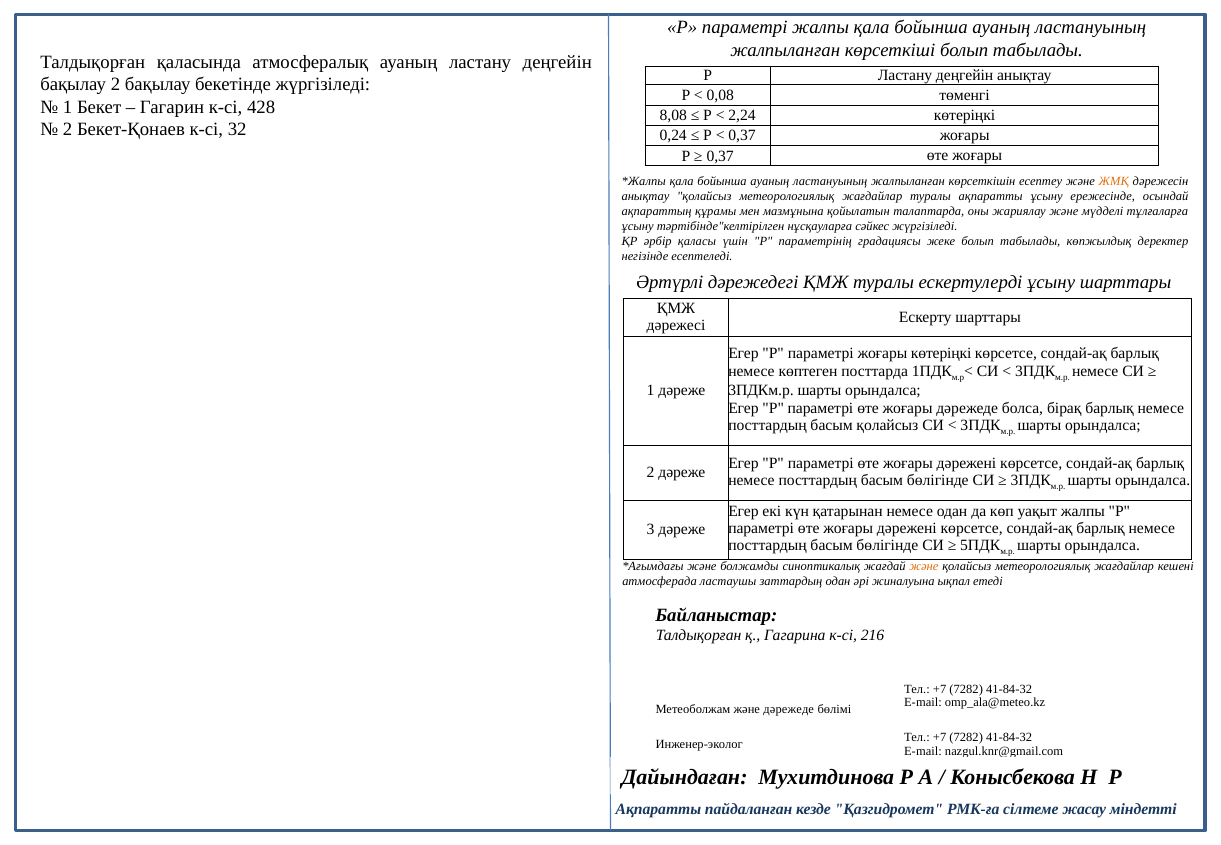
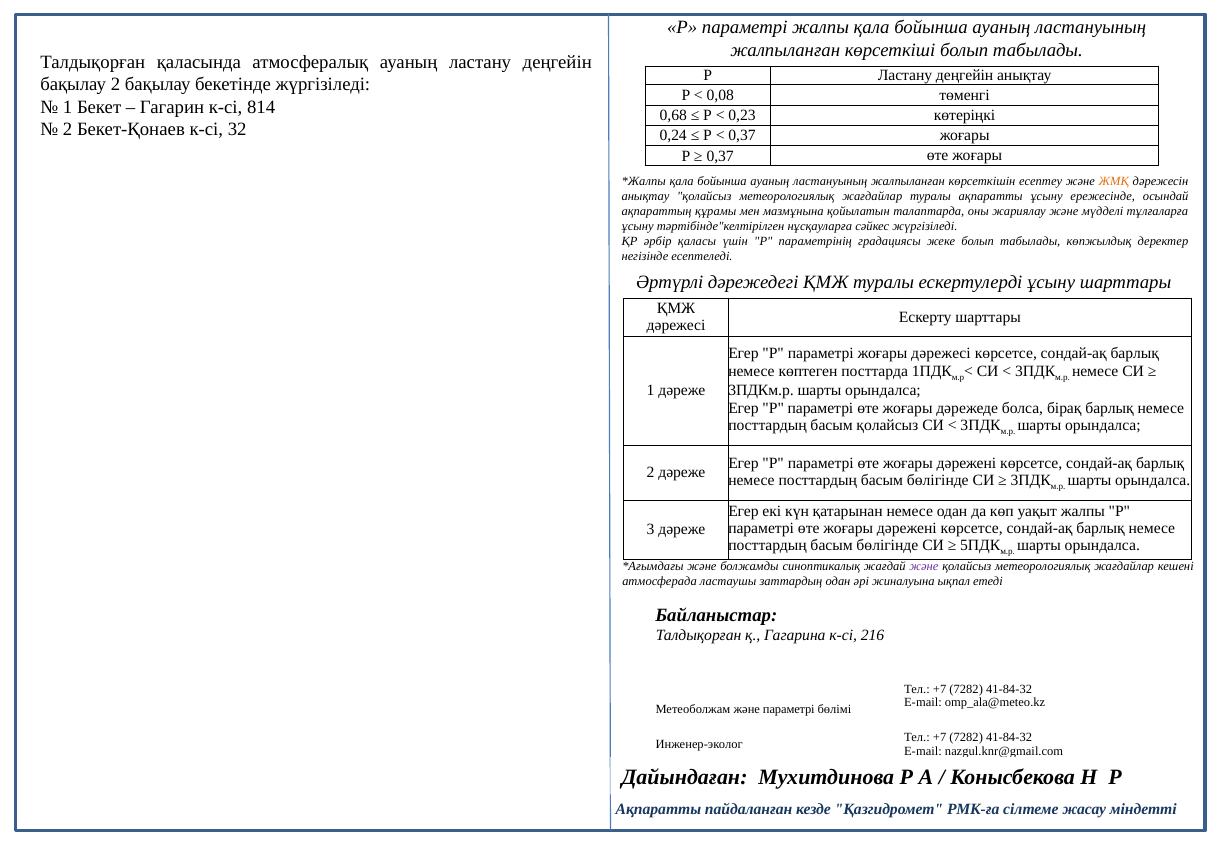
428: 428 -> 814
8,08: 8,08 -> 0,68
2,24: 2,24 -> 0,23
жоғары көтеріңкі: көтеріңкі -> дәрежесі
және at (924, 567) colour: orange -> purple
және дәрежеде: дәрежеде -> параметрі
